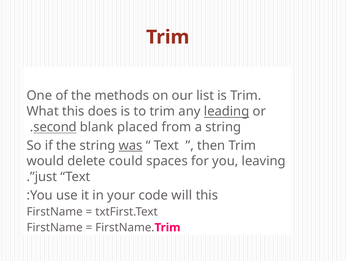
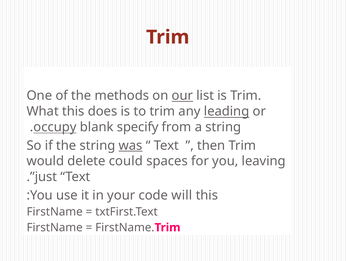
our underline: none -> present
second: second -> occupy
placed: placed -> specify
